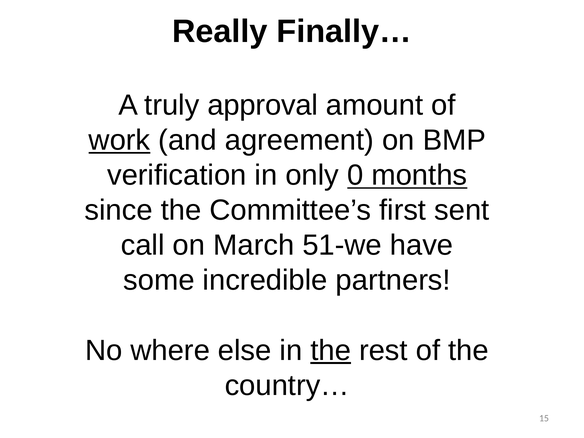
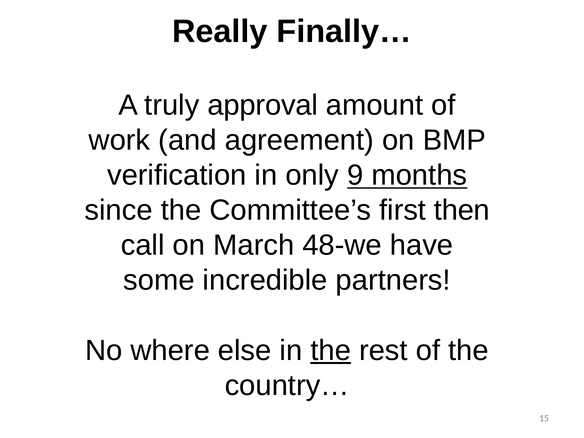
work underline: present -> none
0: 0 -> 9
sent: sent -> then
51-we: 51-we -> 48-we
